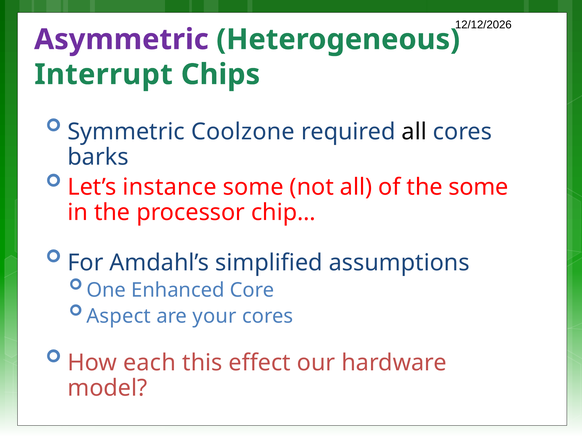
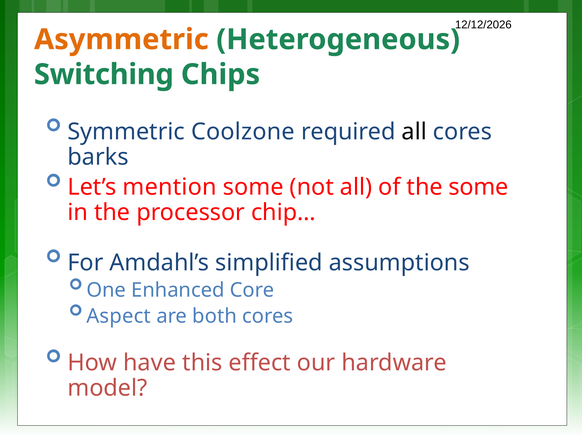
Asymmetric colour: purple -> orange
Interrupt: Interrupt -> Switching
instance: instance -> mention
your: your -> both
each: each -> have
